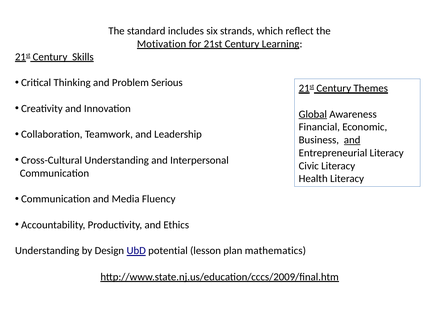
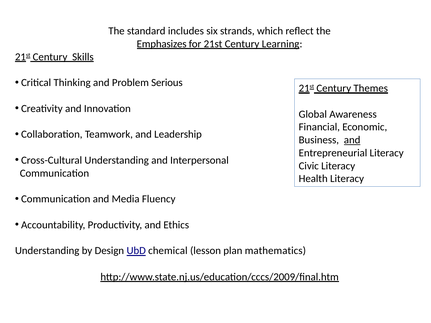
Motivation: Motivation -> Emphasizes
Global underline: present -> none
potential: potential -> chemical
